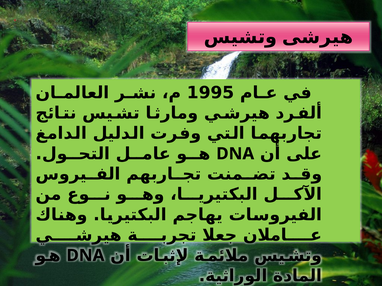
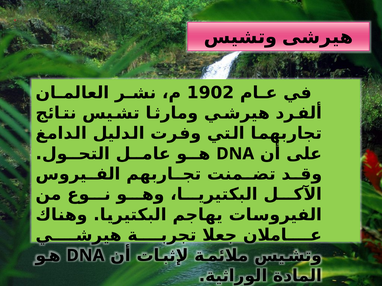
1995: 1995 -> 1902
